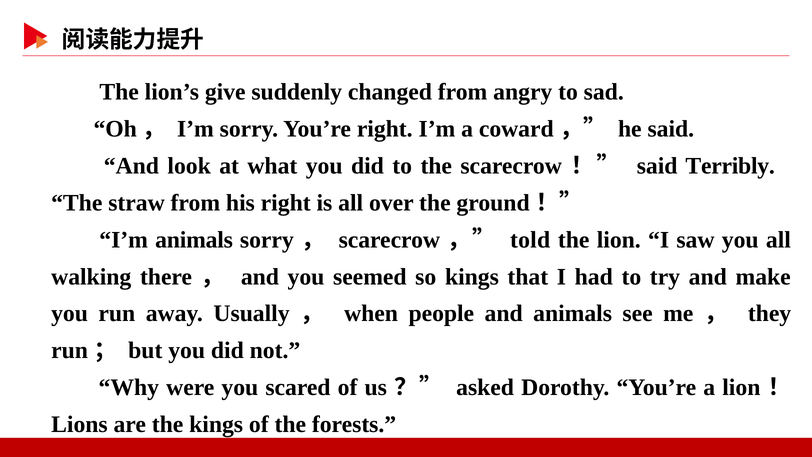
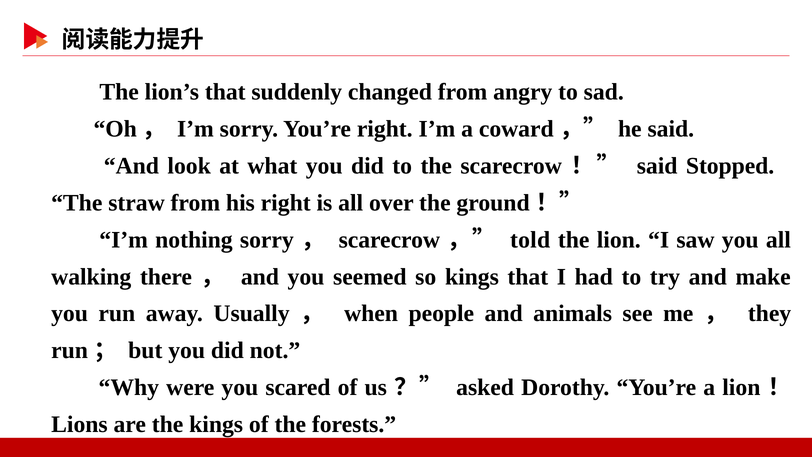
lion’s give: give -> that
Terribly: Terribly -> Stopped
I’m animals: animals -> nothing
